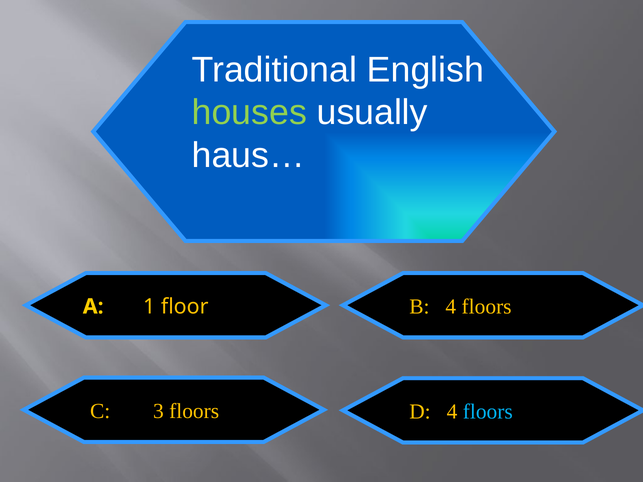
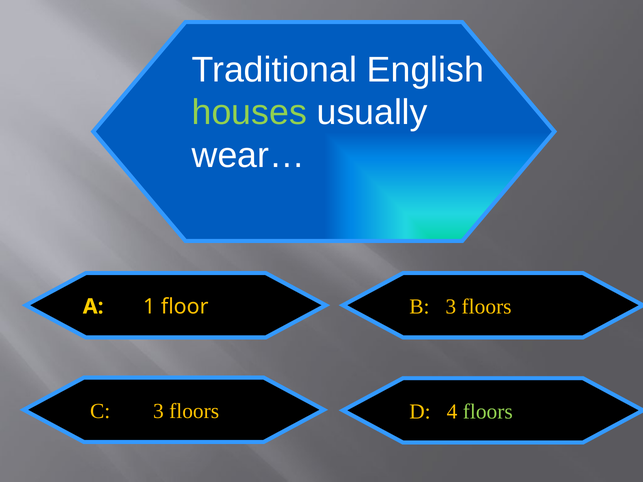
haus…: haus… -> wear…
B 4: 4 -> 3
floors at (488, 412) colour: light blue -> light green
